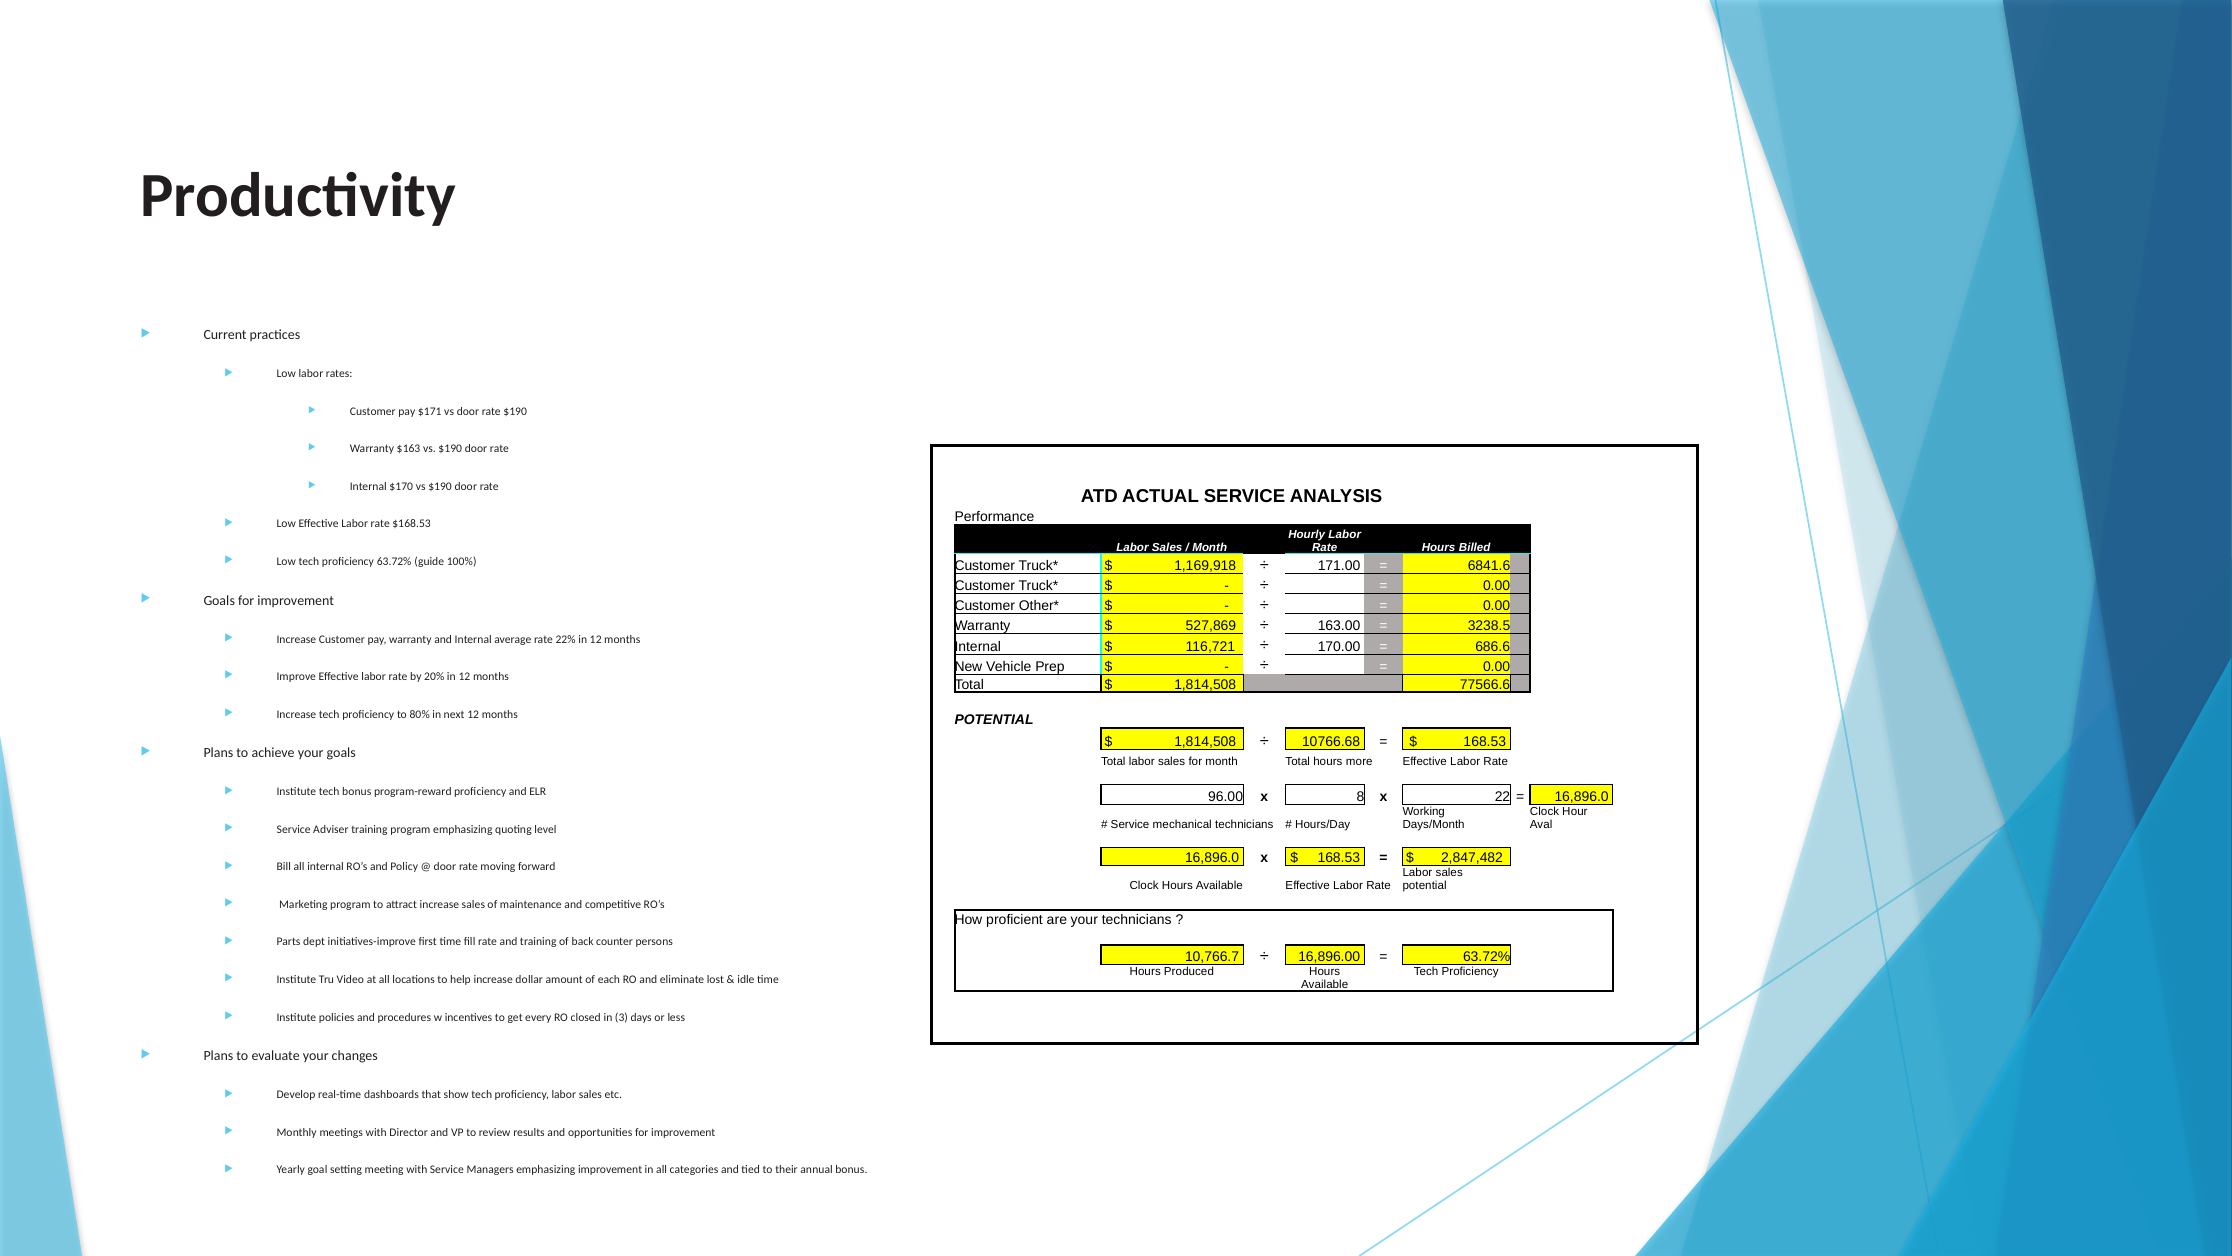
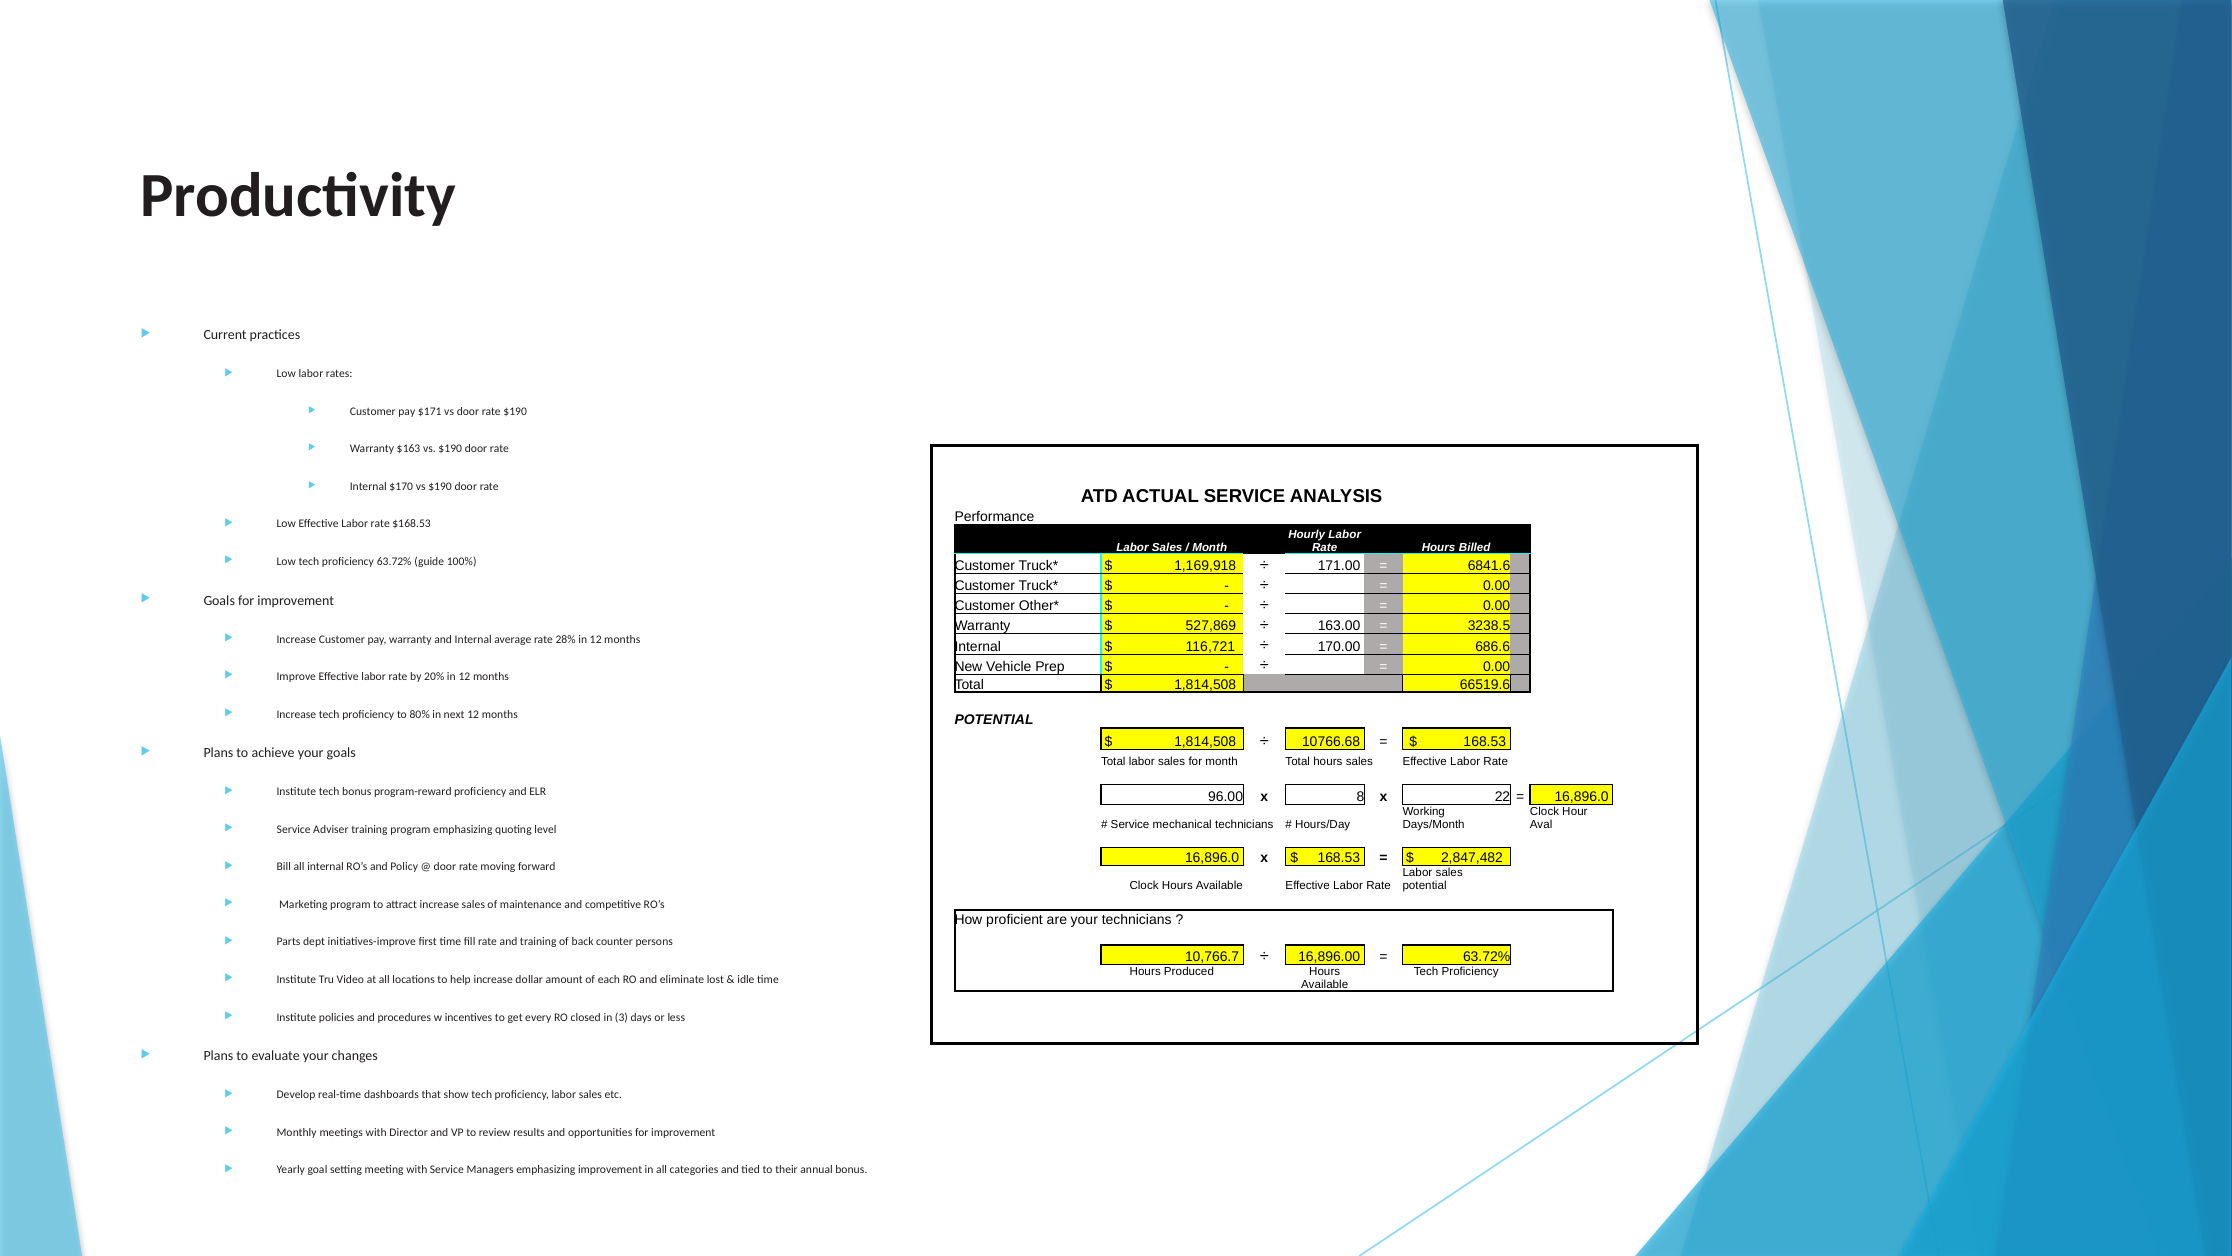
22%: 22% -> 28%
77566.6: 77566.6 -> 66519.6
hours more: more -> sales
